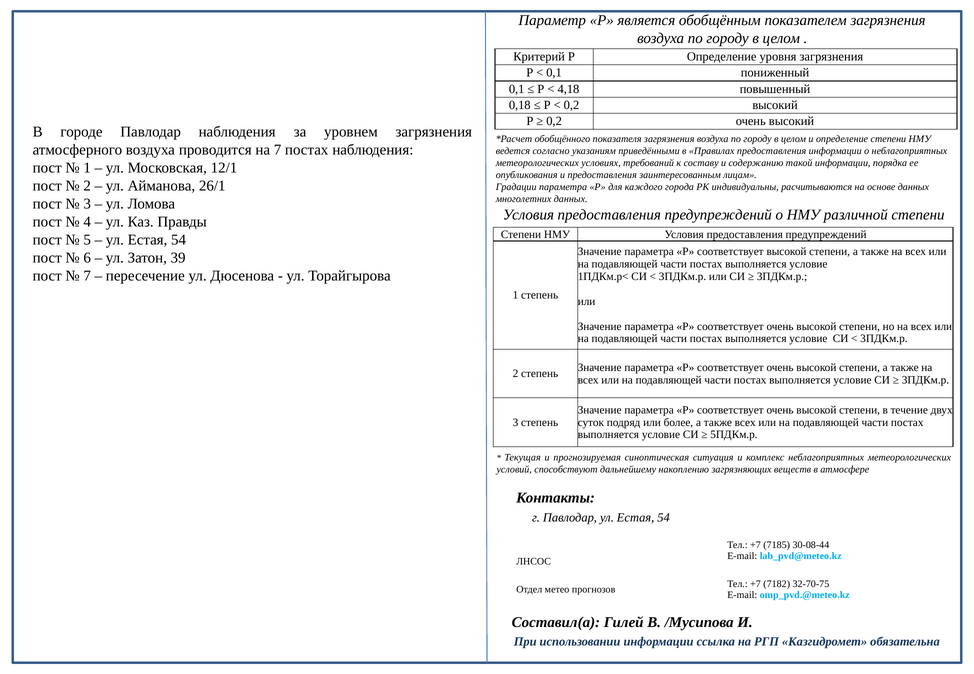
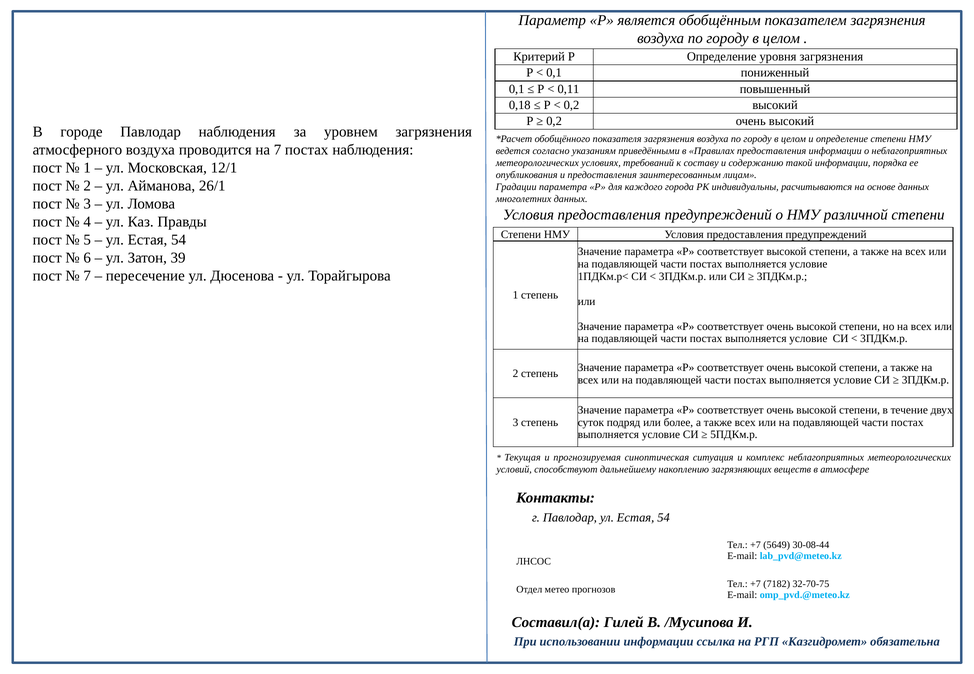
4,18: 4,18 -> 0,11
7185: 7185 -> 5649
